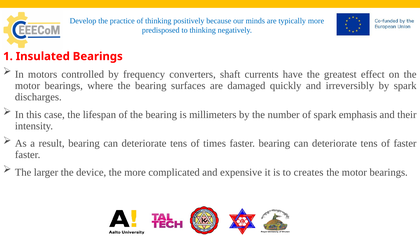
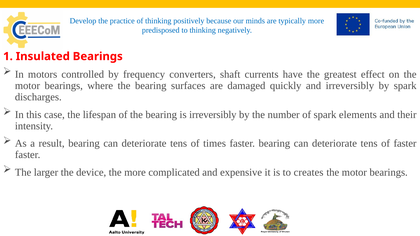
is millimeters: millimeters -> irreversibly
emphasis: emphasis -> elements
